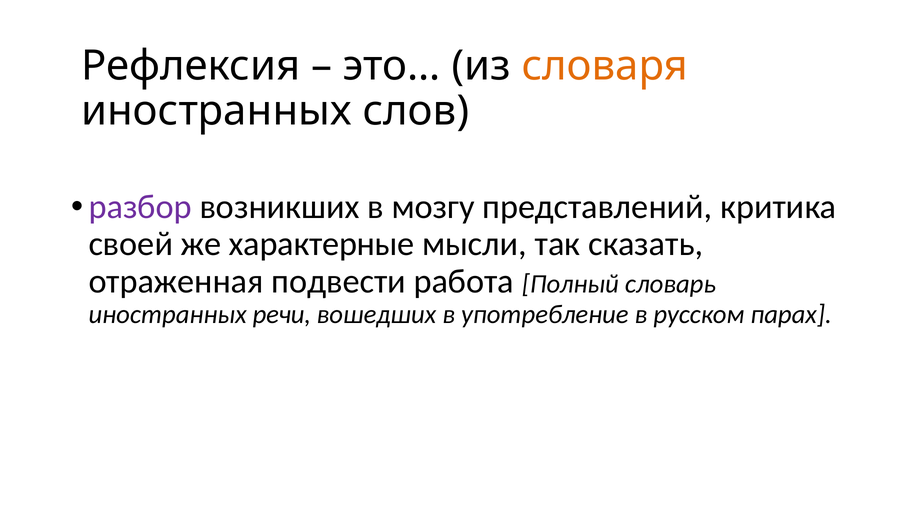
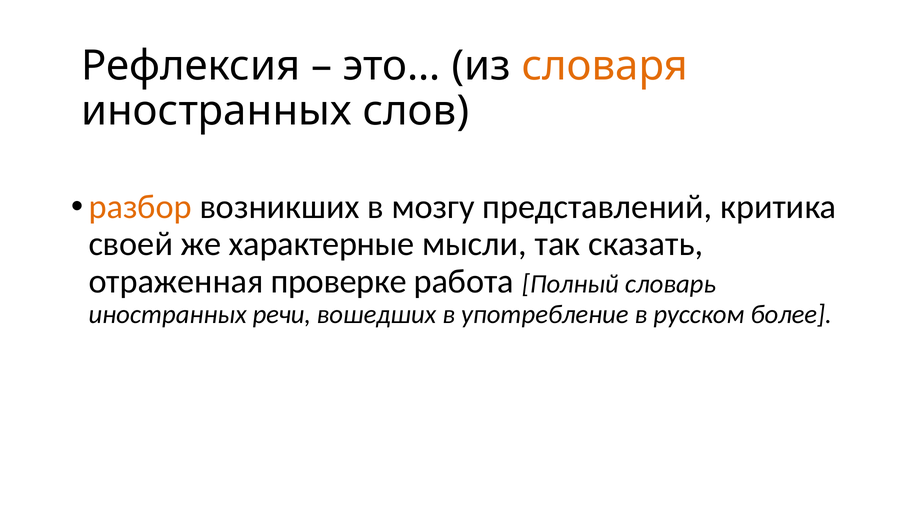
разбор colour: purple -> orange
подвести: подвести -> проверке
парах: парах -> более
